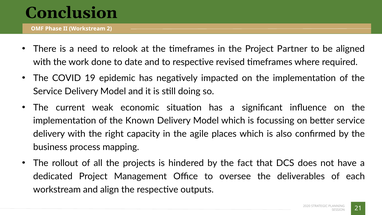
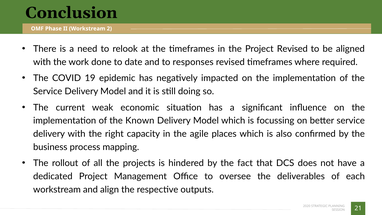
Project Partner: Partner -> Revised
to respective: respective -> responses
